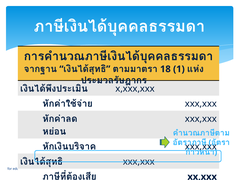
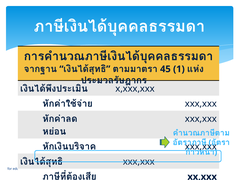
18: 18 -> 45
